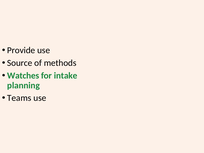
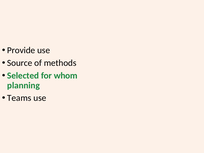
Watches: Watches -> Selected
intake: intake -> whom
